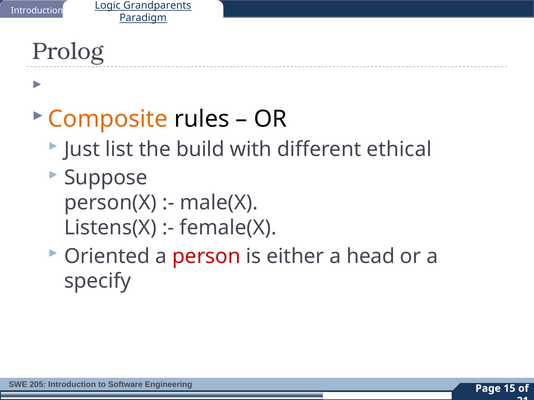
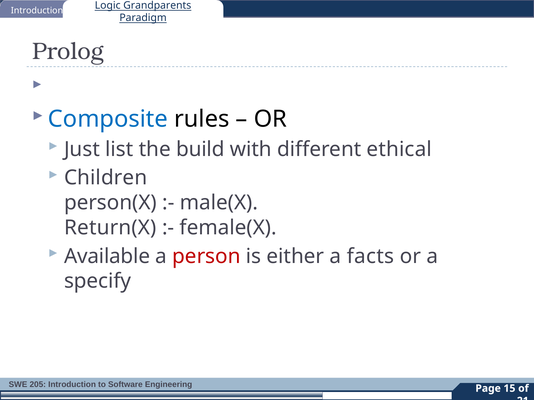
Composite colour: orange -> blue
Suppose: Suppose -> Children
Listens(X: Listens(X -> Return(X
Oriented: Oriented -> Available
head: head -> facts
